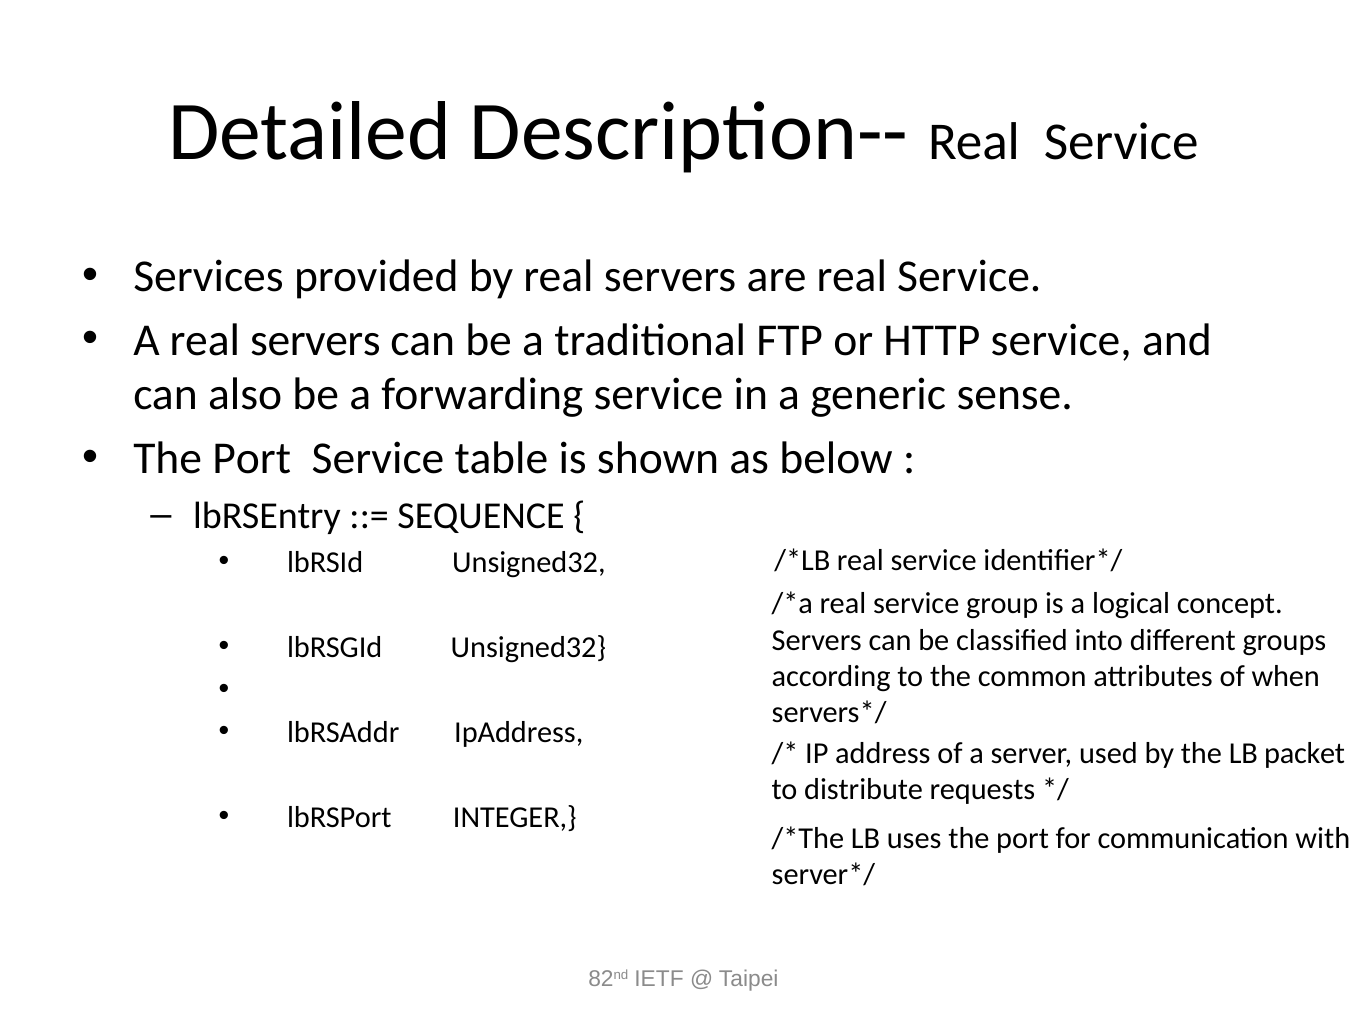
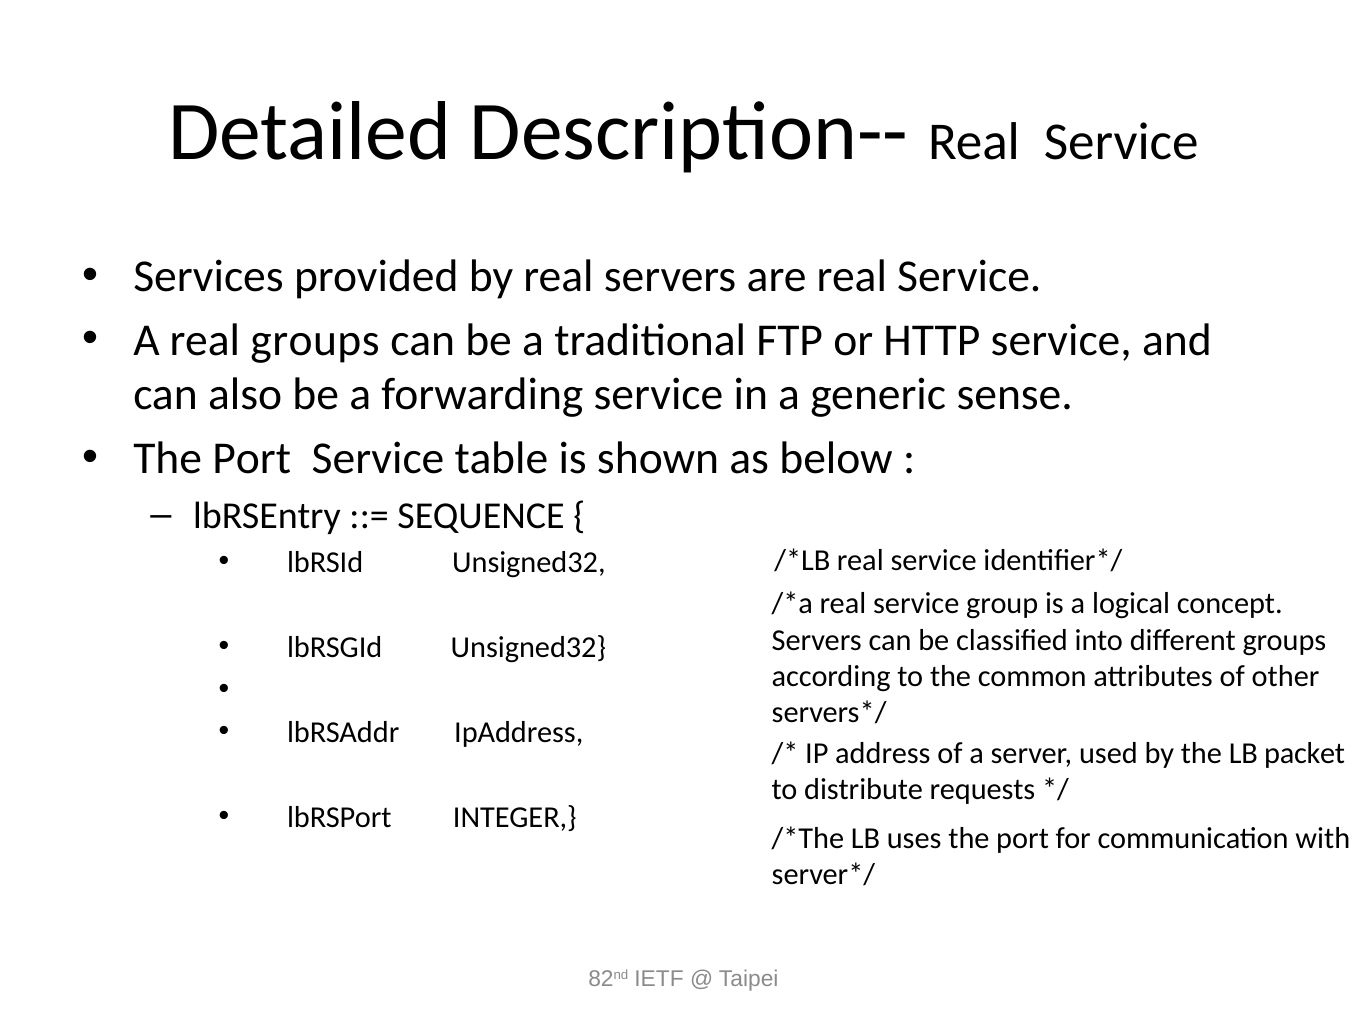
A real servers: servers -> groups
when: when -> other
